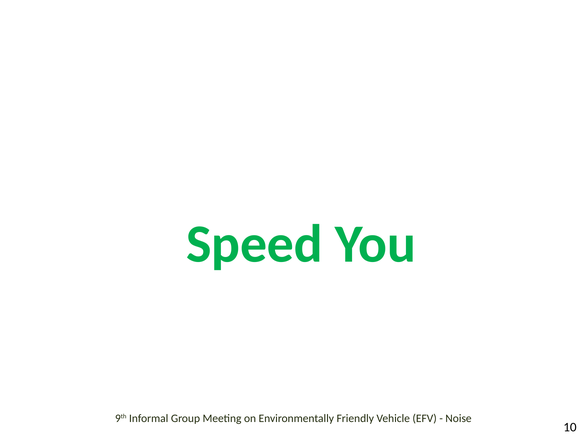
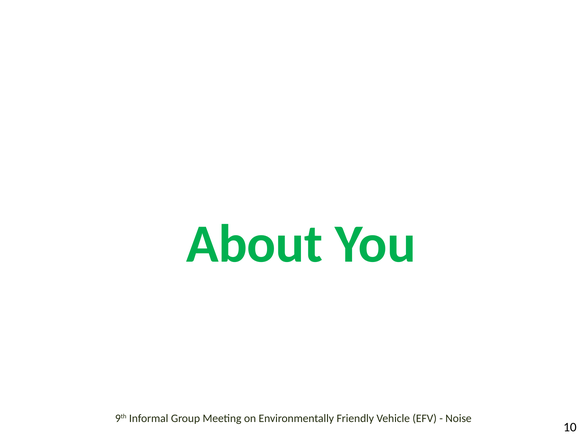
Speed: Speed -> About
